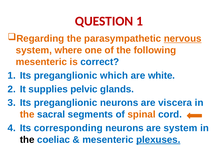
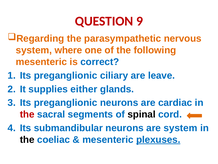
QUESTION 1: 1 -> 9
nervous underline: present -> none
which: which -> ciliary
white: white -> leave
pelvic: pelvic -> either
viscera: viscera -> cardiac
the at (27, 114) colour: orange -> red
spinal colour: orange -> black
corresponding: corresponding -> submandibular
